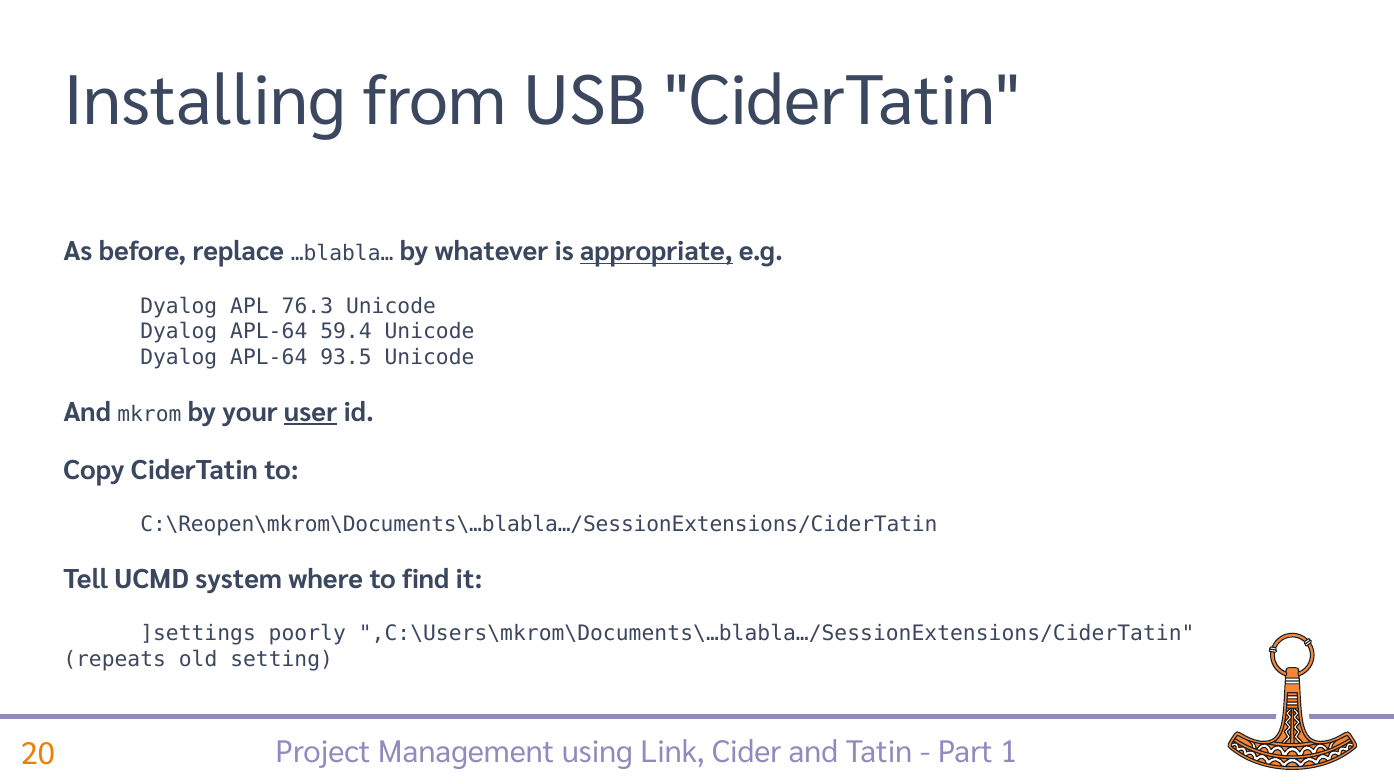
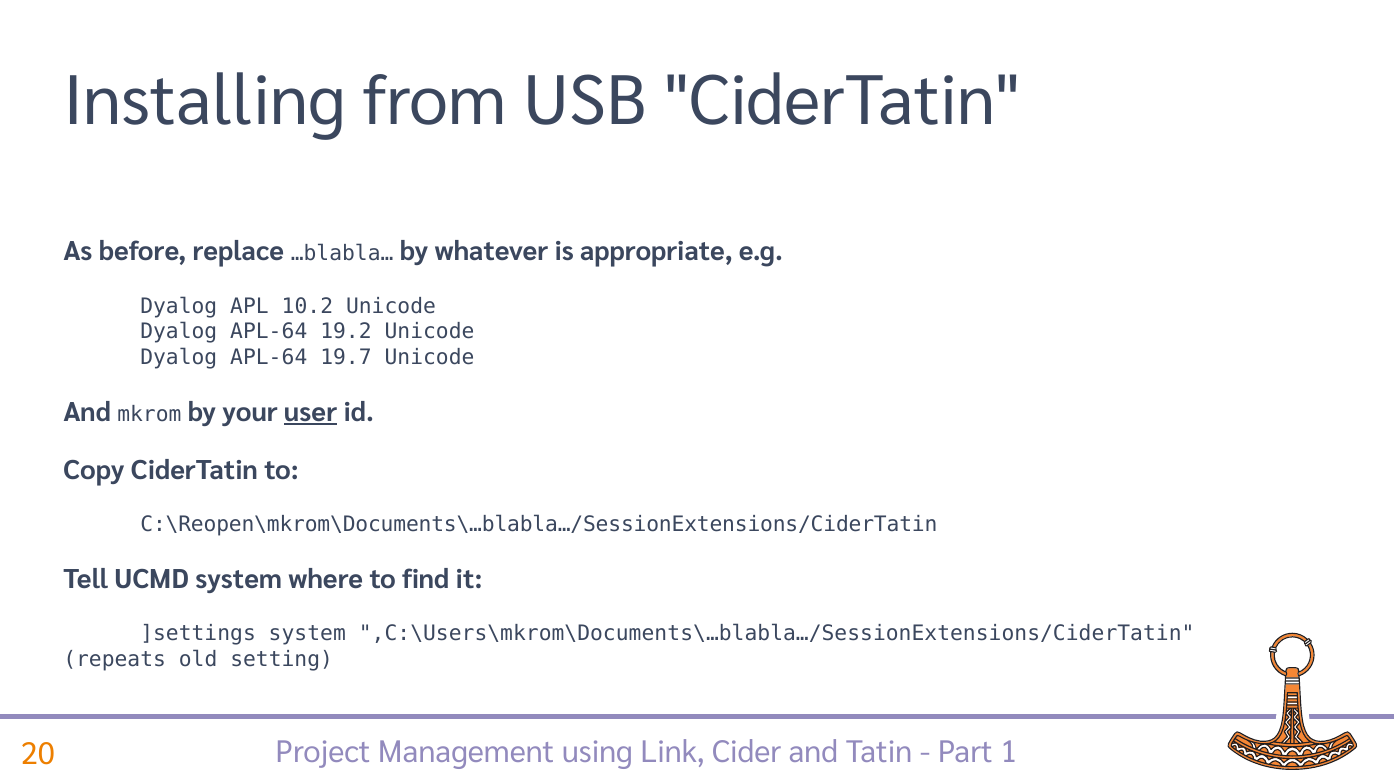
appropriate underline: present -> none
76.3: 76.3 -> 10.2
59.4: 59.4 -> 19.2
93.5: 93.5 -> 19.7
]settings poorly: poorly -> system
